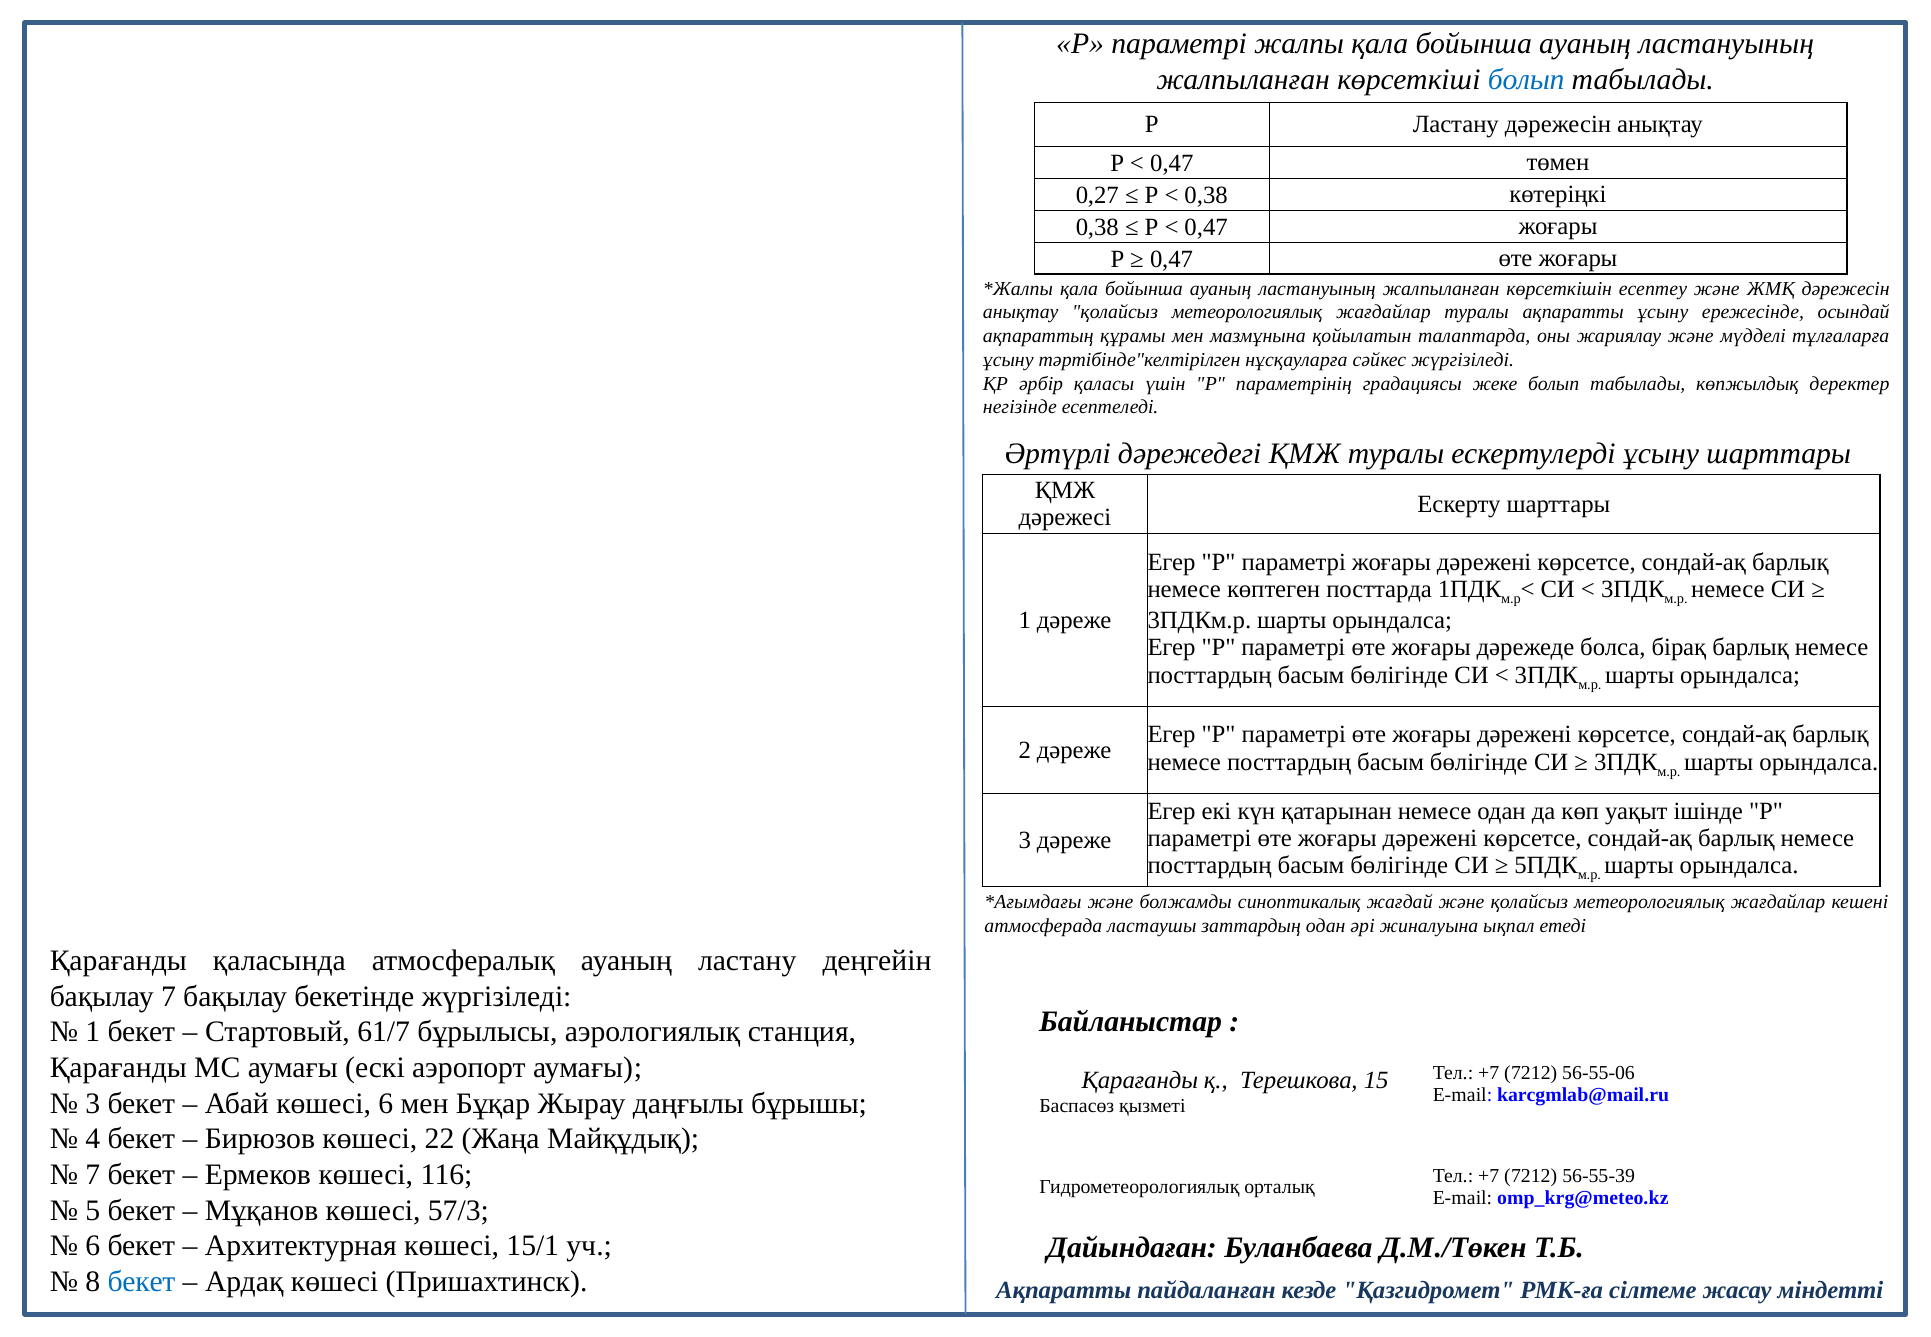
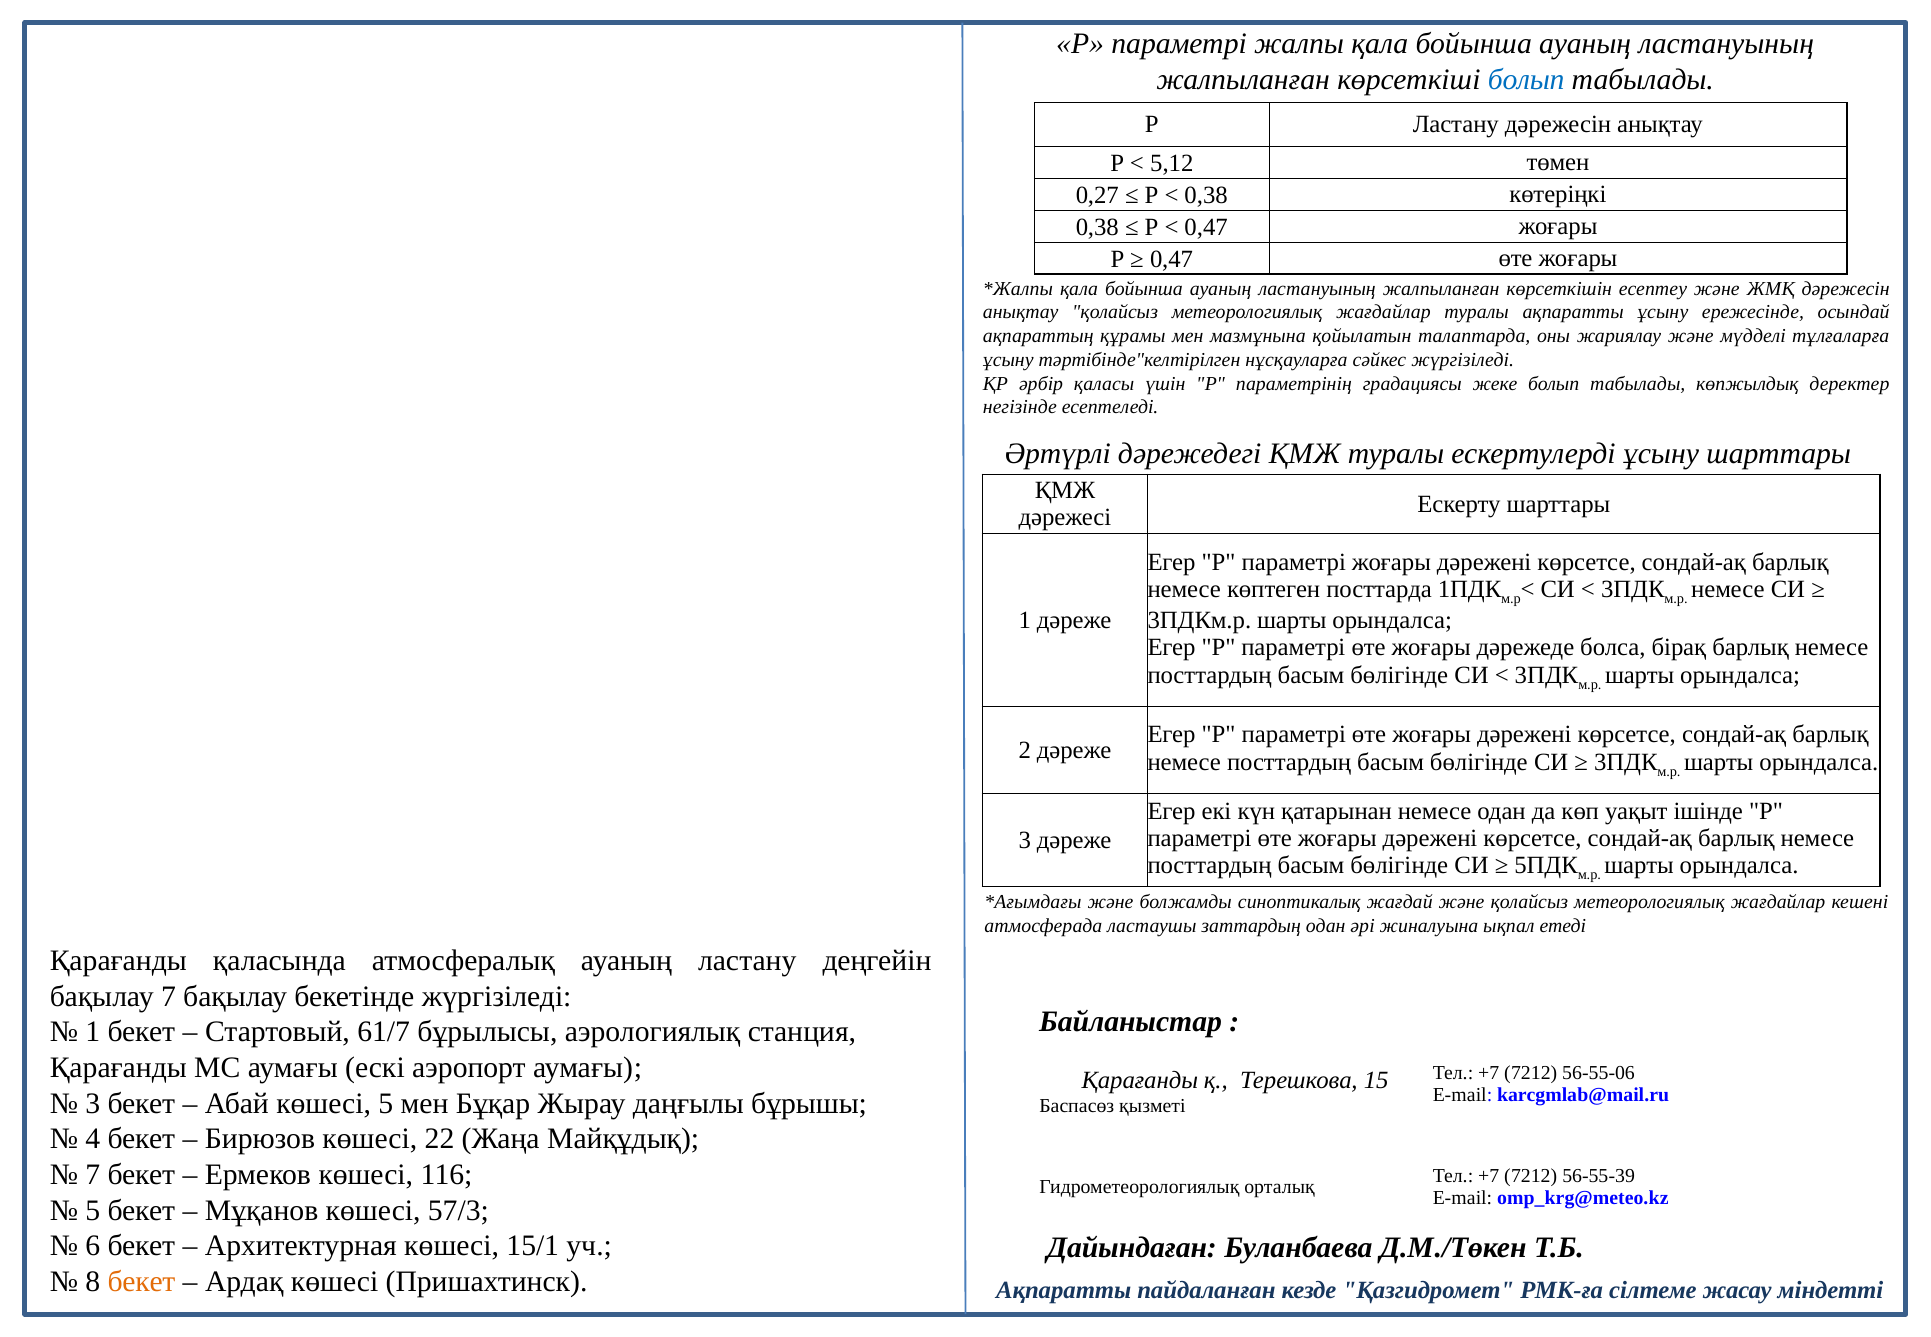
0,47 at (1172, 164): 0,47 -> 5,12
көшесі 6: 6 -> 5
бекет at (142, 1281) colour: blue -> orange
